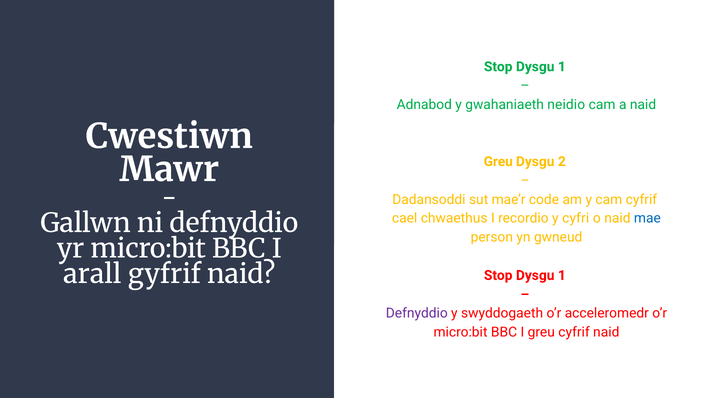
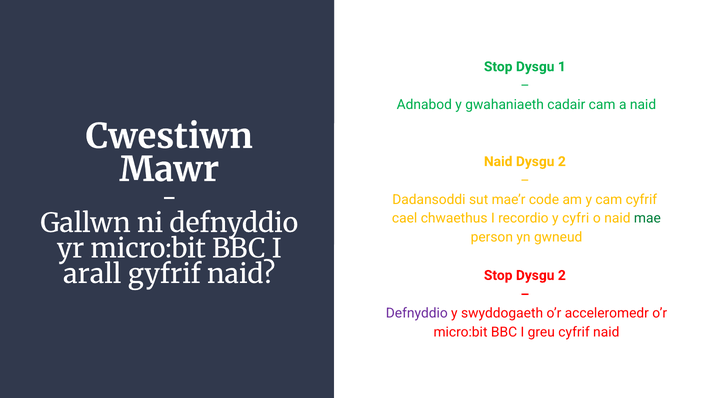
neidio: neidio -> cadair
Greu at (498, 162): Greu -> Naid
mae colour: blue -> green
1 at (562, 276): 1 -> 2
